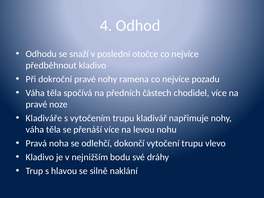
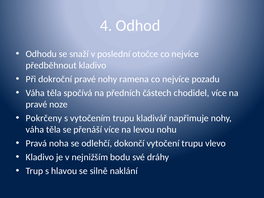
Kladiváře: Kladiváře -> Pokrčeny
